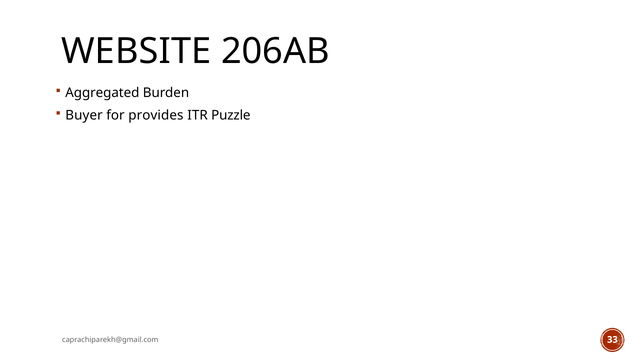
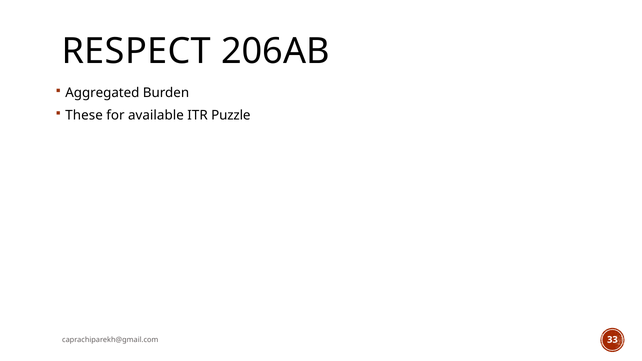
WEBSITE: WEBSITE -> RESPECT
Buyer: Buyer -> These
provides: provides -> available
